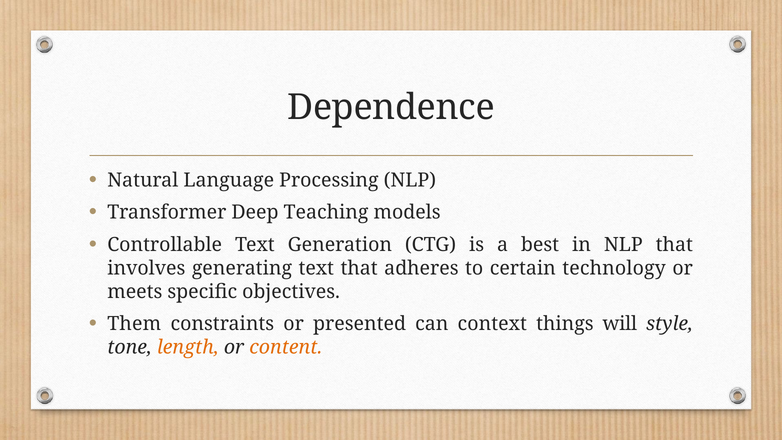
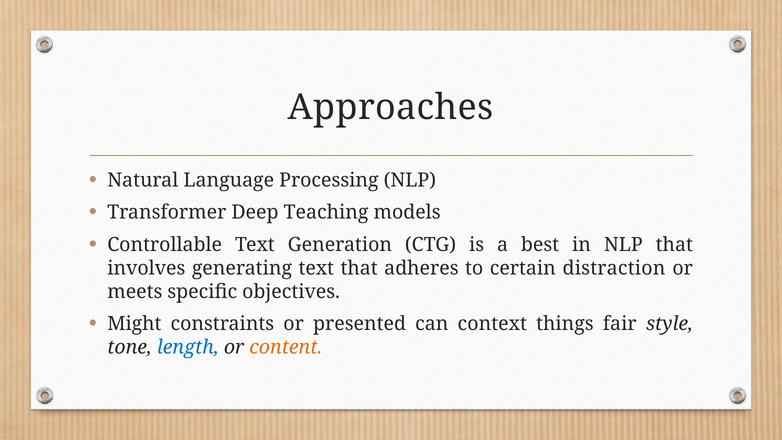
Dependence: Dependence -> Approaches
technology: technology -> distraction
Them: Them -> Might
will: will -> fair
length colour: orange -> blue
